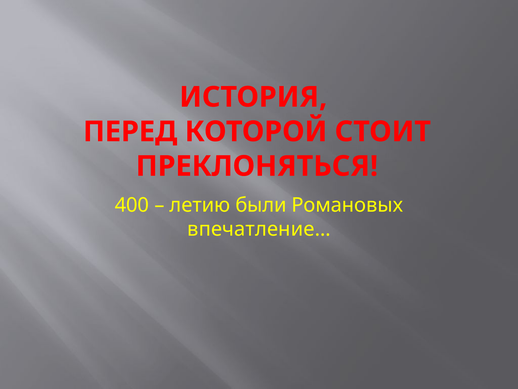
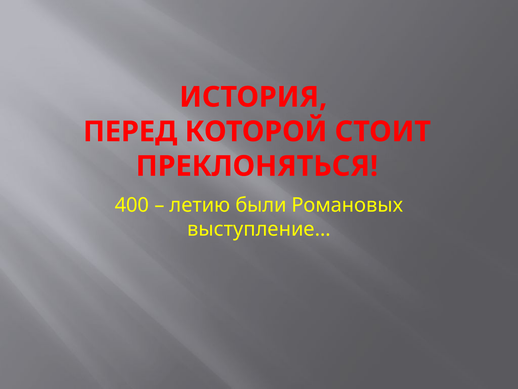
впечатление…: впечатление… -> выступление…
